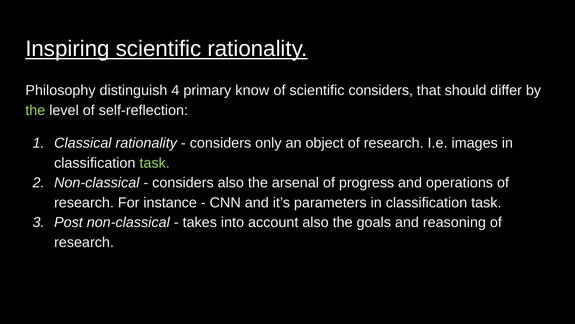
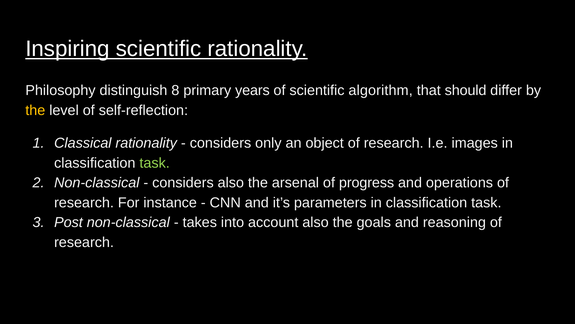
4: 4 -> 8
know: know -> years
scientific considers: considers -> algorithm
the at (35, 110) colour: light green -> yellow
